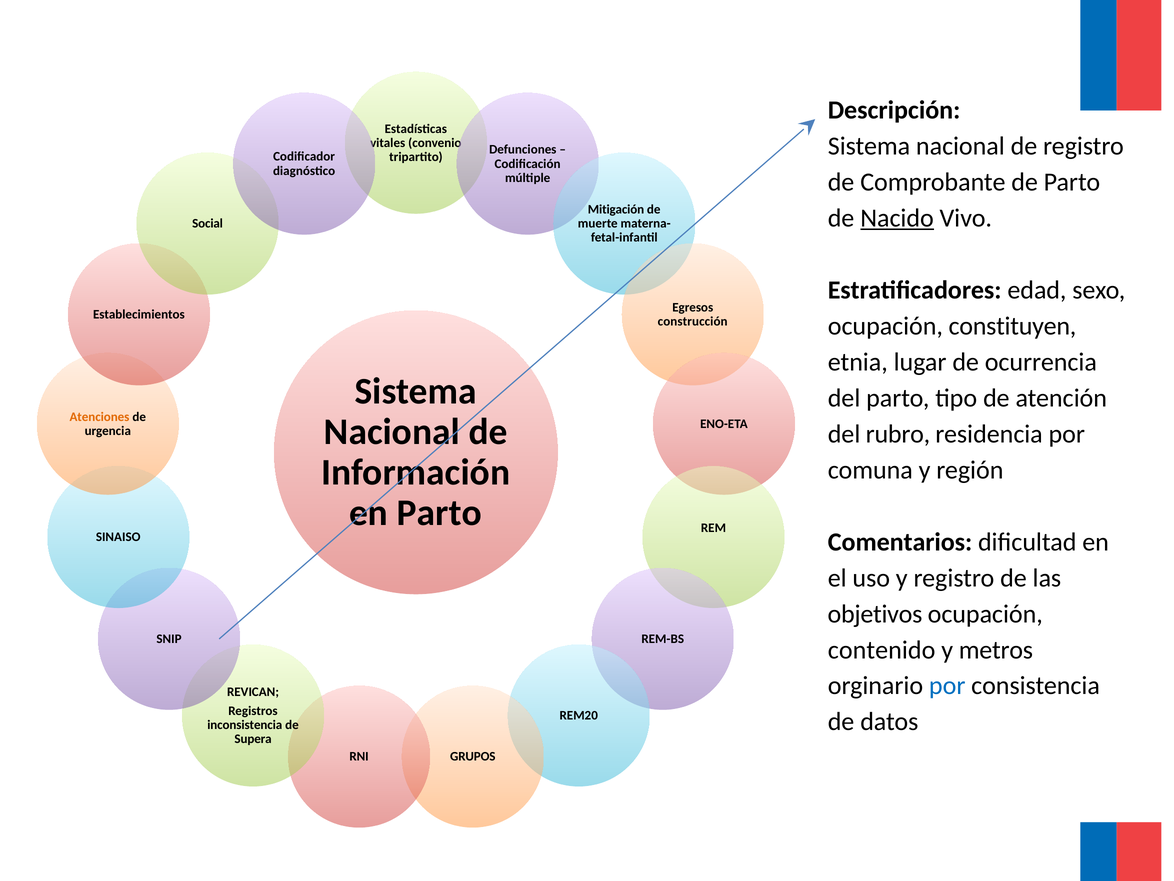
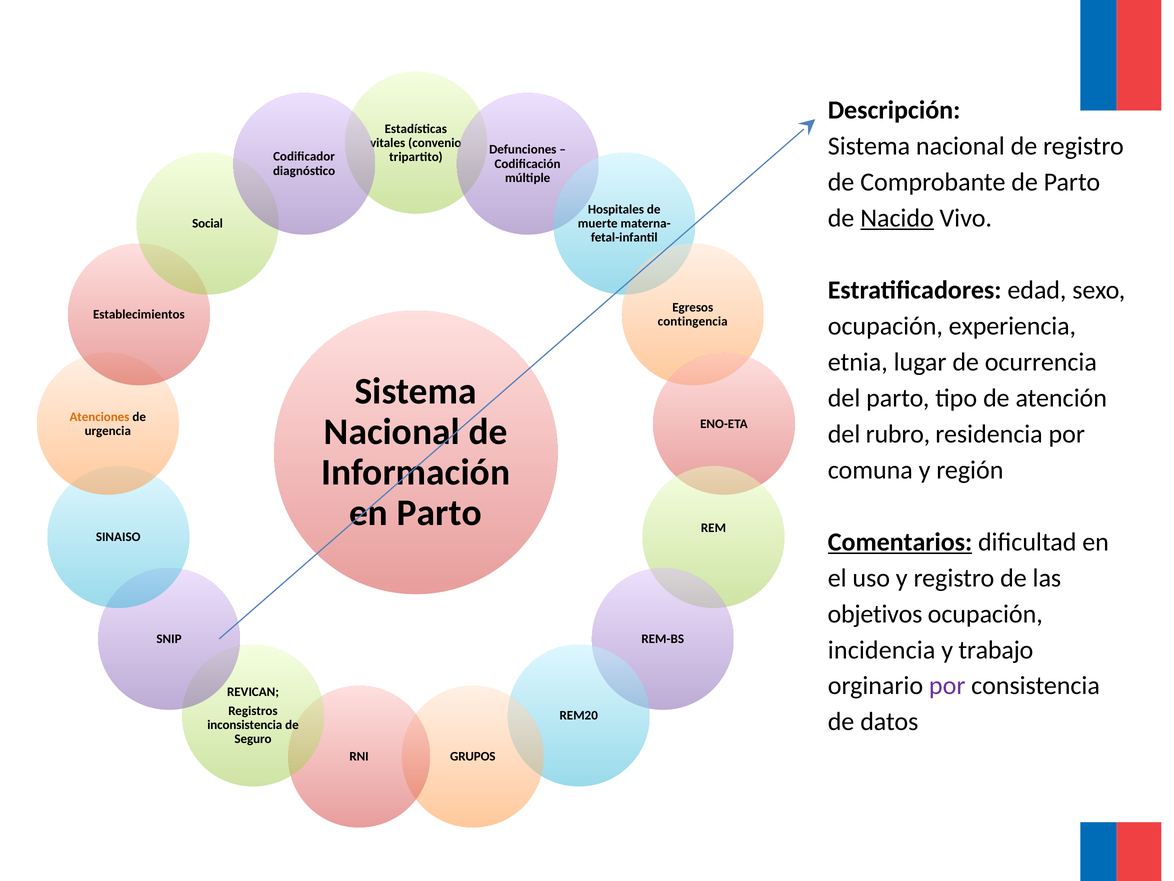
Mitigación: Mitigación -> Hospitales
constituyen: constituyen -> experiencia
construcción: construcción -> contingencia
Comentarios underline: none -> present
contenido: contenido -> incidencia
metros: metros -> trabajo
por at (947, 685) colour: blue -> purple
Supera: Supera -> Seguro
